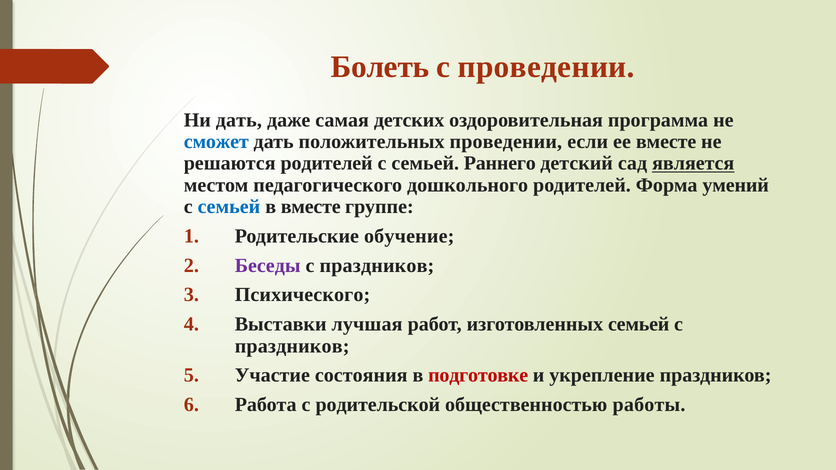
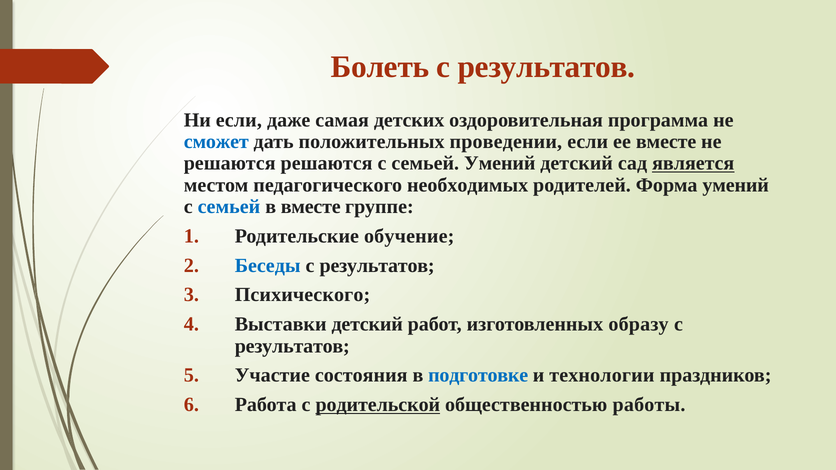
проведении at (546, 67): проведении -> результатов
Ни дать: дать -> если
решаются родителей: родителей -> решаются
семьей Раннего: Раннего -> Умений
дошкольного: дошкольного -> необходимых
Беседы colour: purple -> blue
праздников at (377, 266): праздников -> результатов
Выставки лучшая: лучшая -> детский
изготовленных семьей: семьей -> образу
праздников at (292, 346): праздников -> результатов
подготовке colour: red -> blue
укрепление: укрепление -> технологии
родительской underline: none -> present
